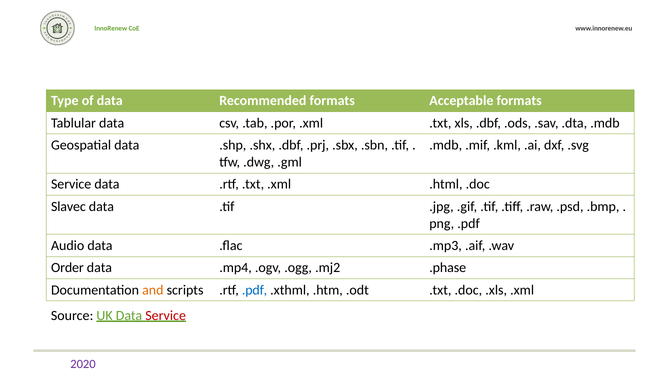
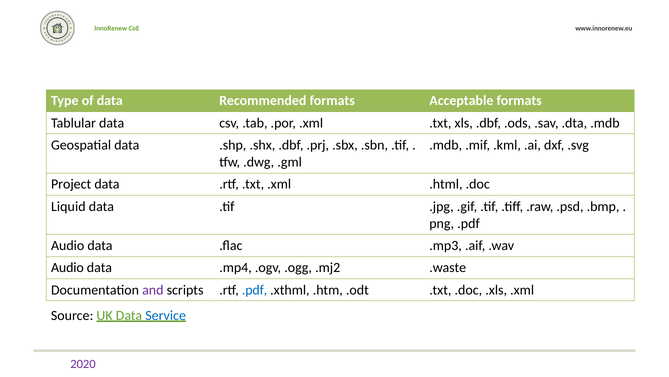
Service at (71, 184): Service -> Project
Slavec: Slavec -> Liquid
Order at (67, 267): Order -> Audio
.phase: .phase -> .waste
and colour: orange -> purple
Service at (166, 315) colour: red -> blue
